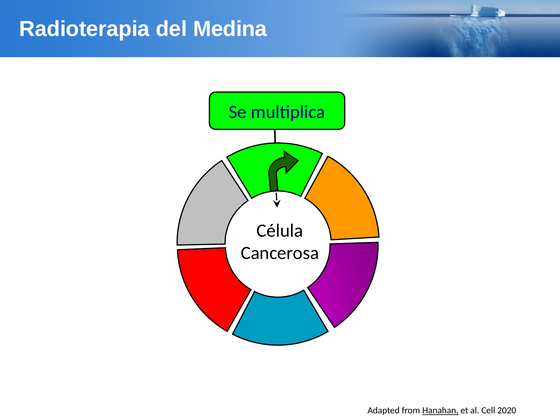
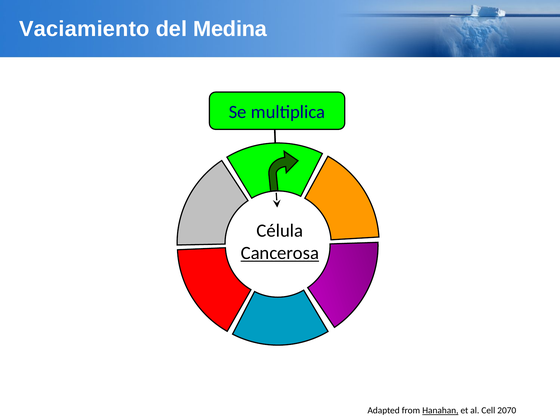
Radioterapia: Radioterapia -> Vaciamiento
Cancerosa underline: none -> present
2020: 2020 -> 2070
